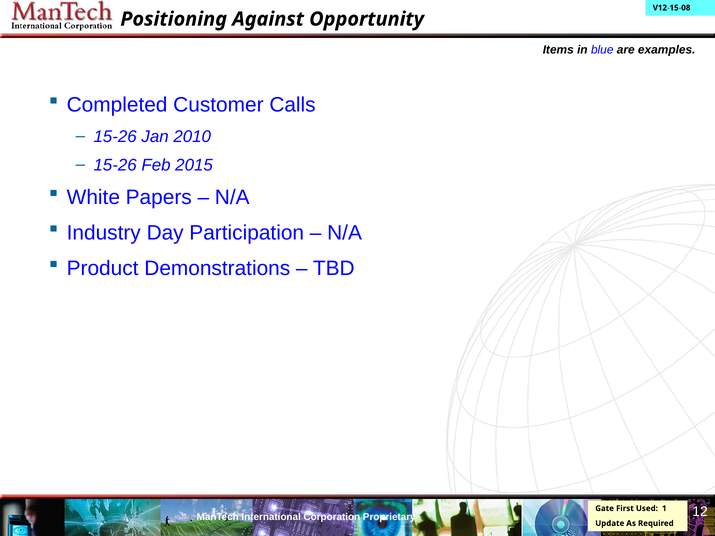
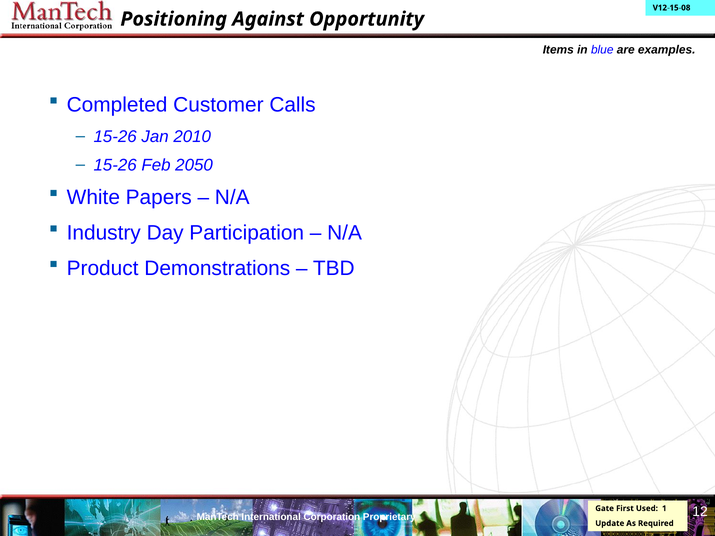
2015: 2015 -> 2050
